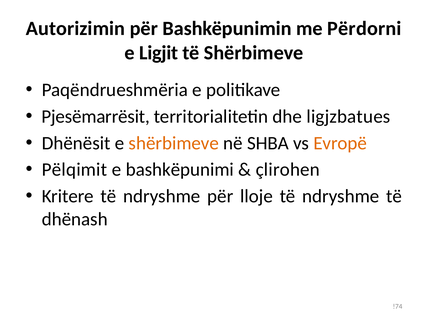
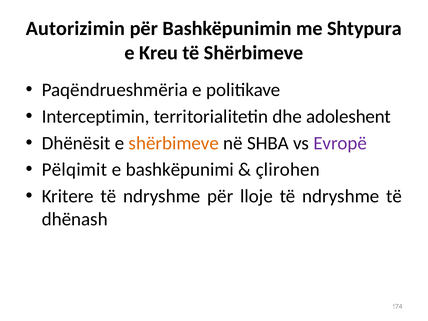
Përdorni: Përdorni -> Shtypura
Ligjit: Ligjit -> Kreu
Pjesëmarrësit: Pjesëmarrësit -> Interceptimin
ligjzbatues: ligjzbatues -> adoleshent
Evropë colour: orange -> purple
